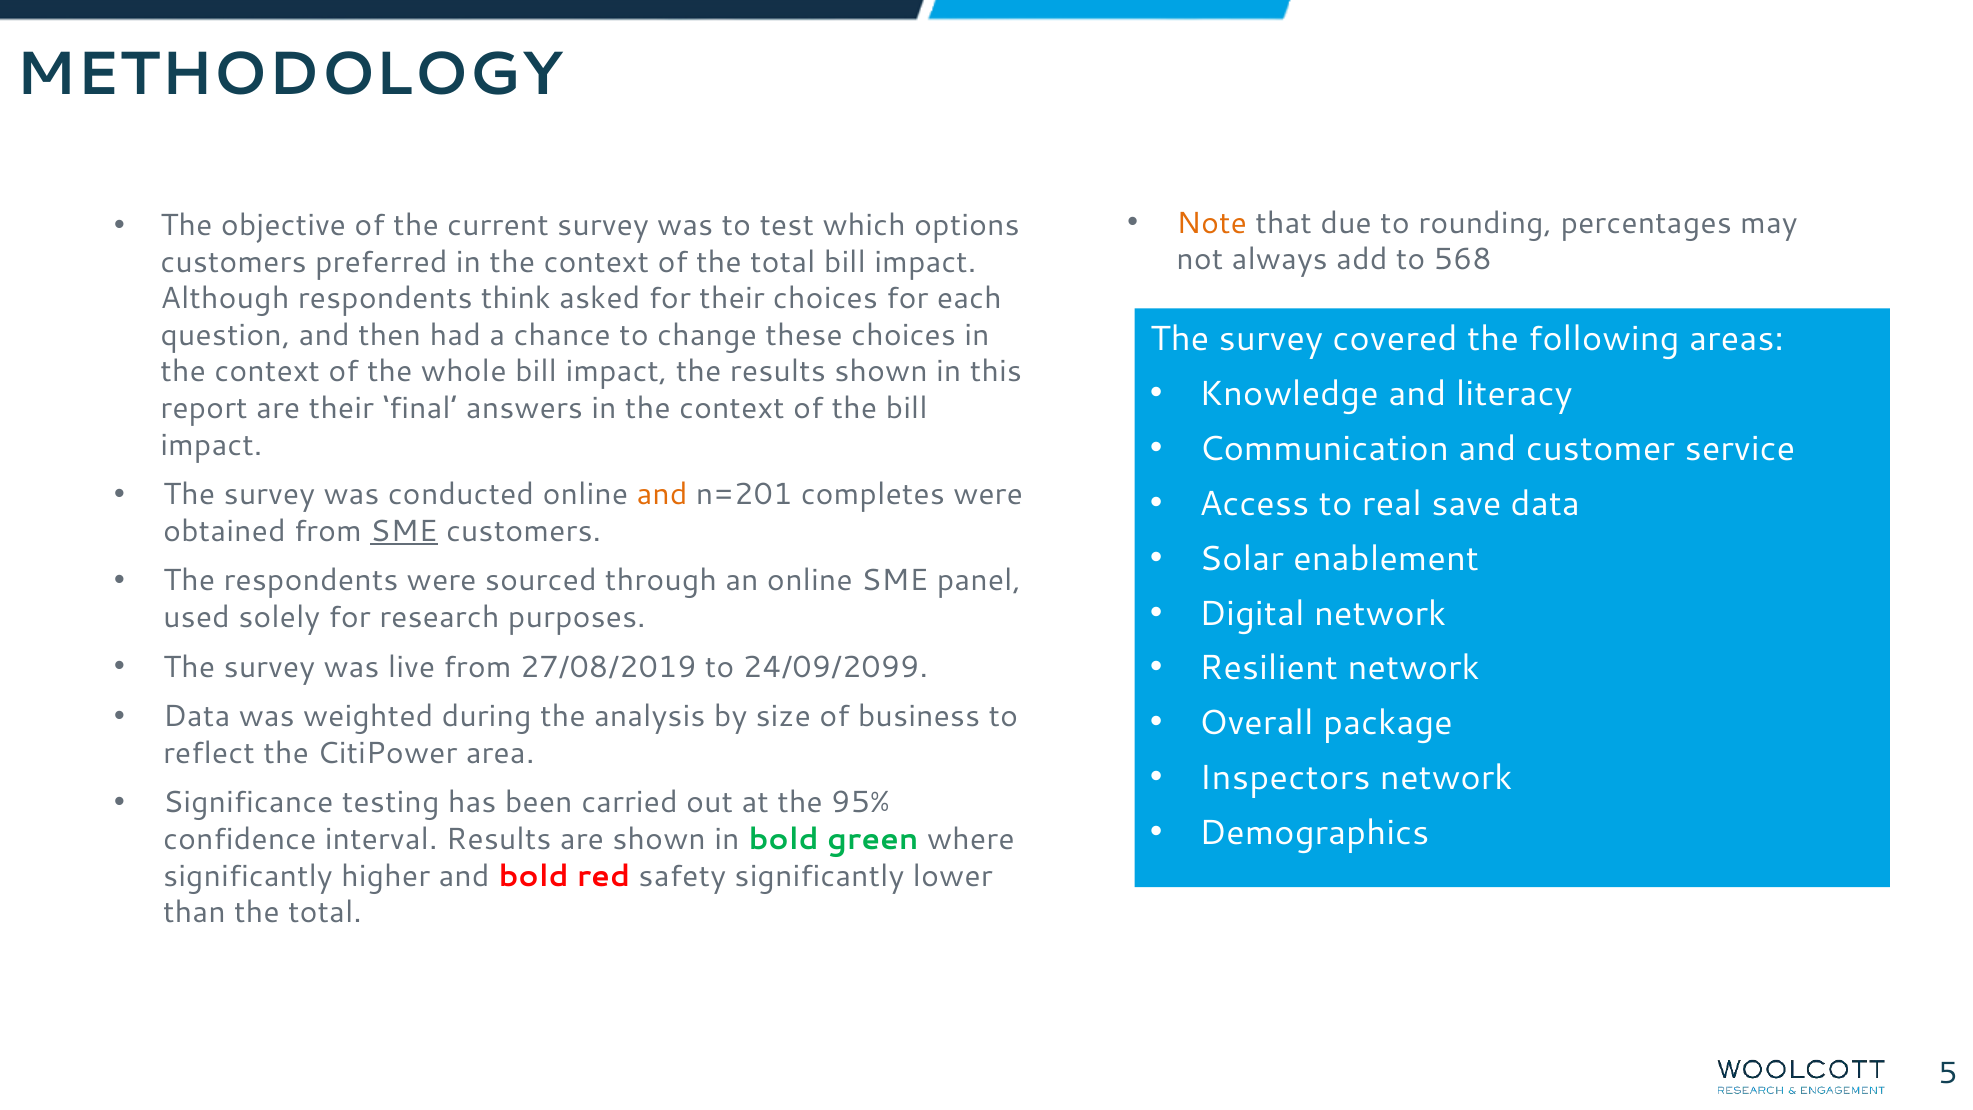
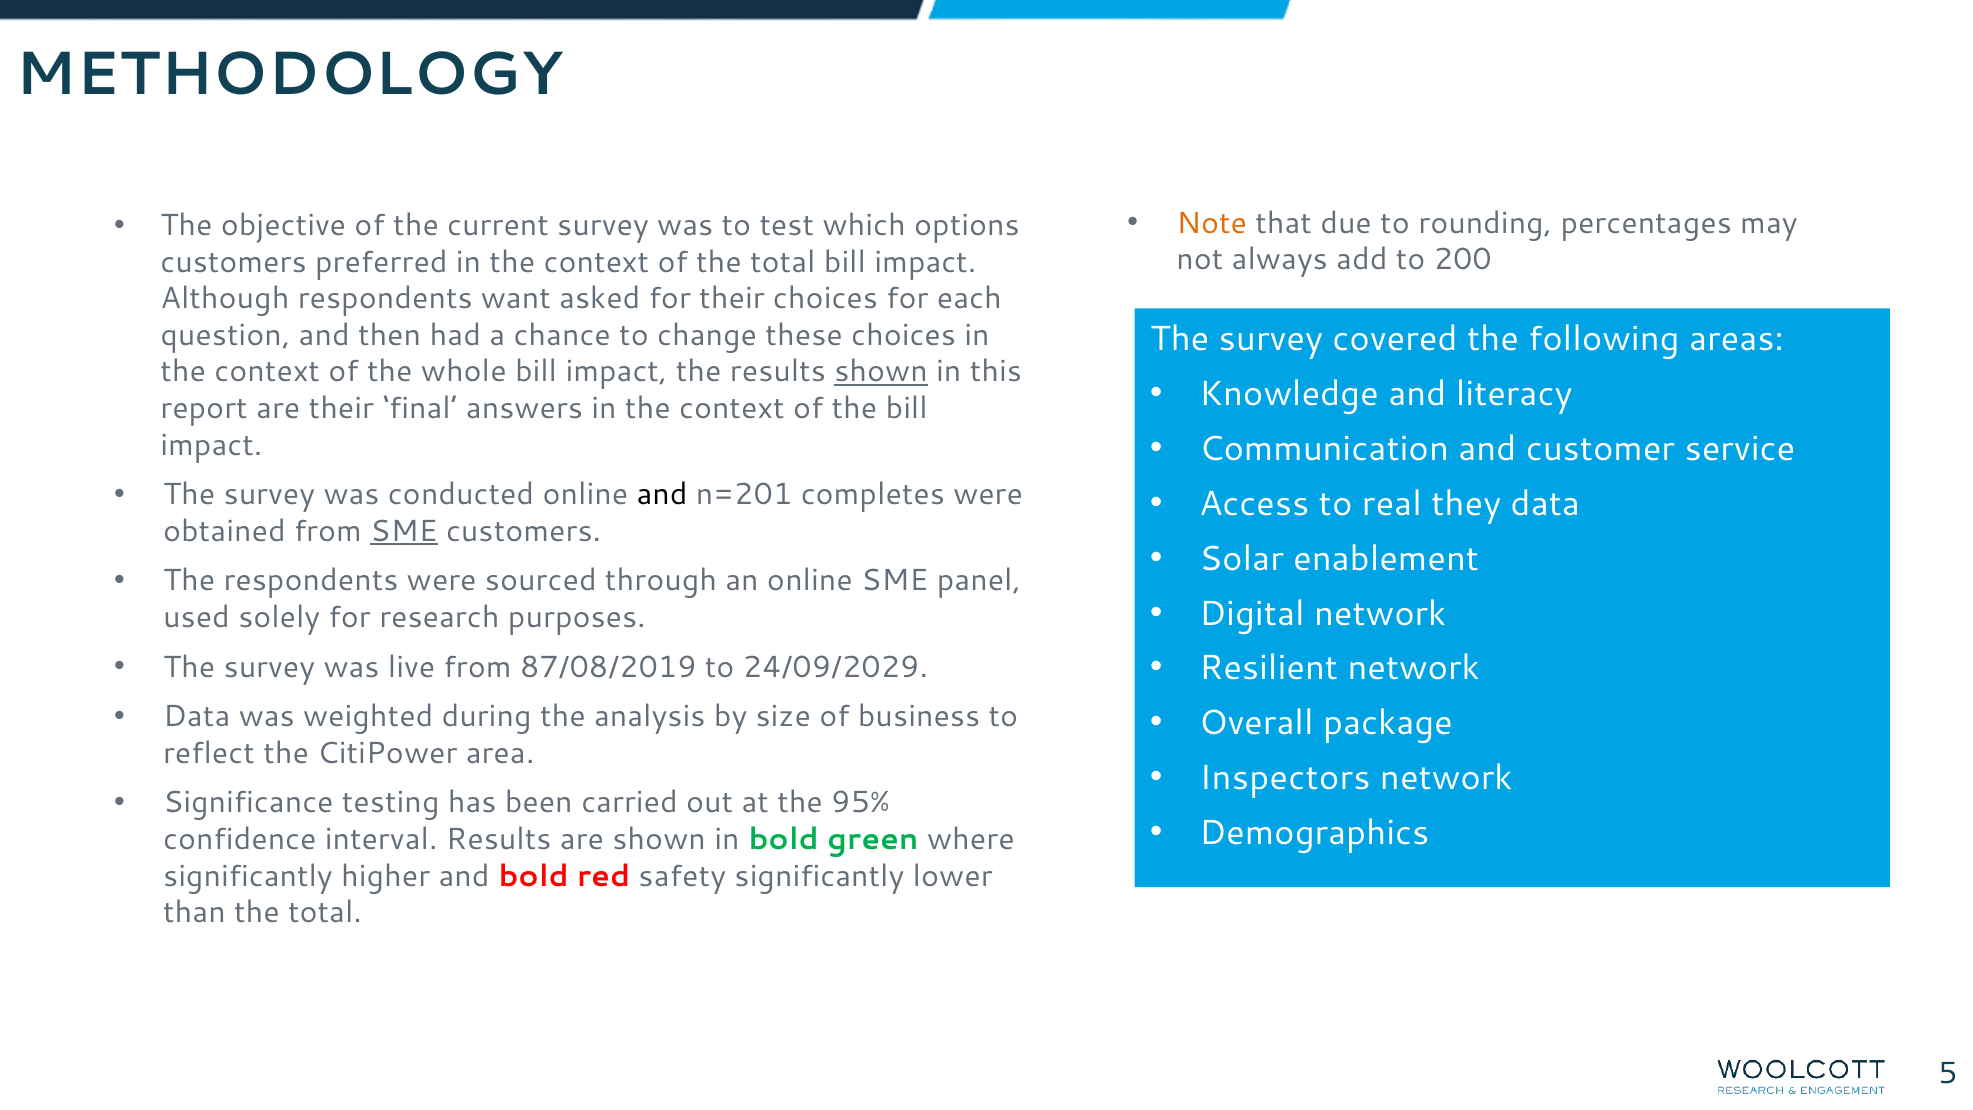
568: 568 -> 200
think: think -> want
shown at (881, 372) underline: none -> present
and at (662, 495) colour: orange -> black
save: save -> they
27/08/2019: 27/08/2019 -> 87/08/2019
24/09/2099: 24/09/2099 -> 24/09/2029
